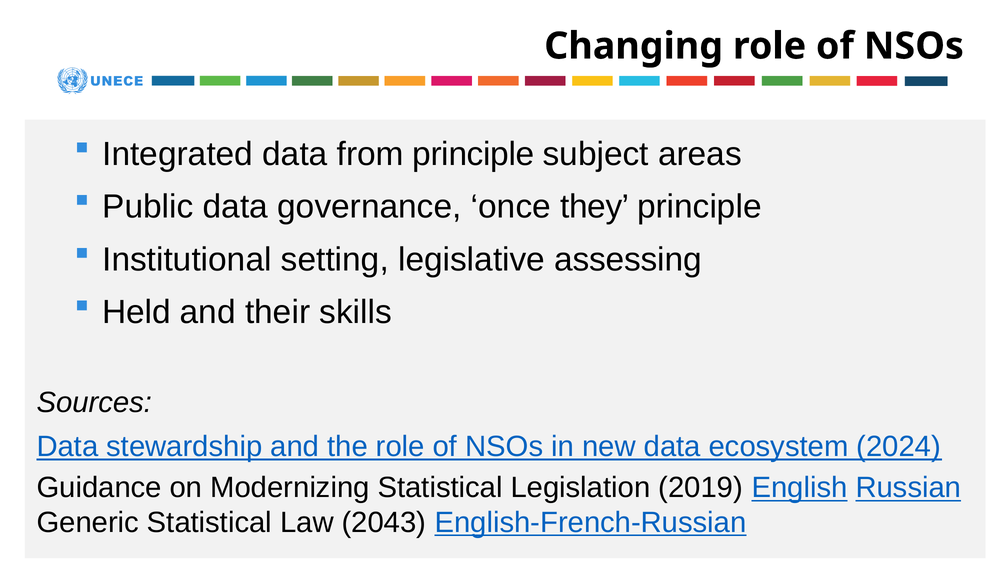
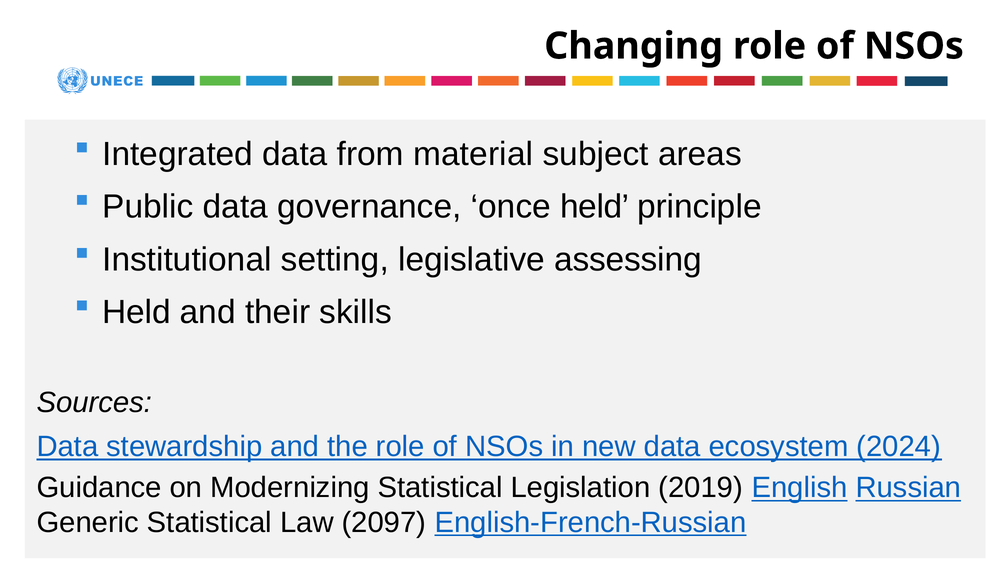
from principle: principle -> material
once they: they -> held
2043: 2043 -> 2097
